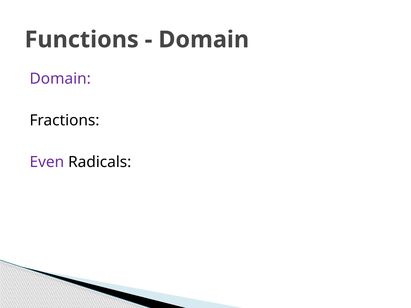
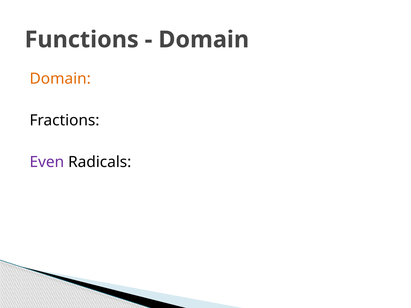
Domain at (60, 79) colour: purple -> orange
